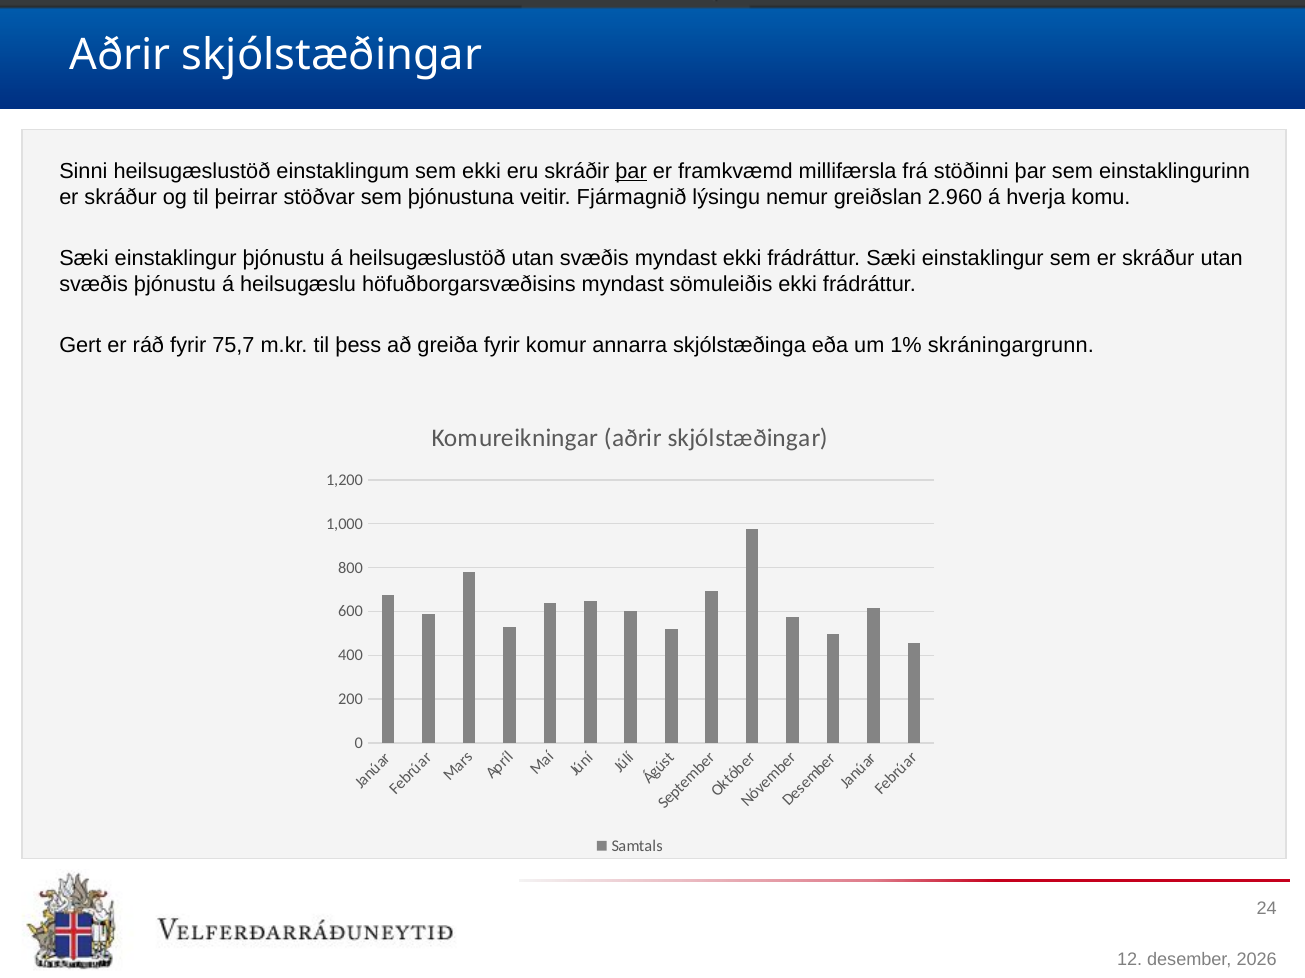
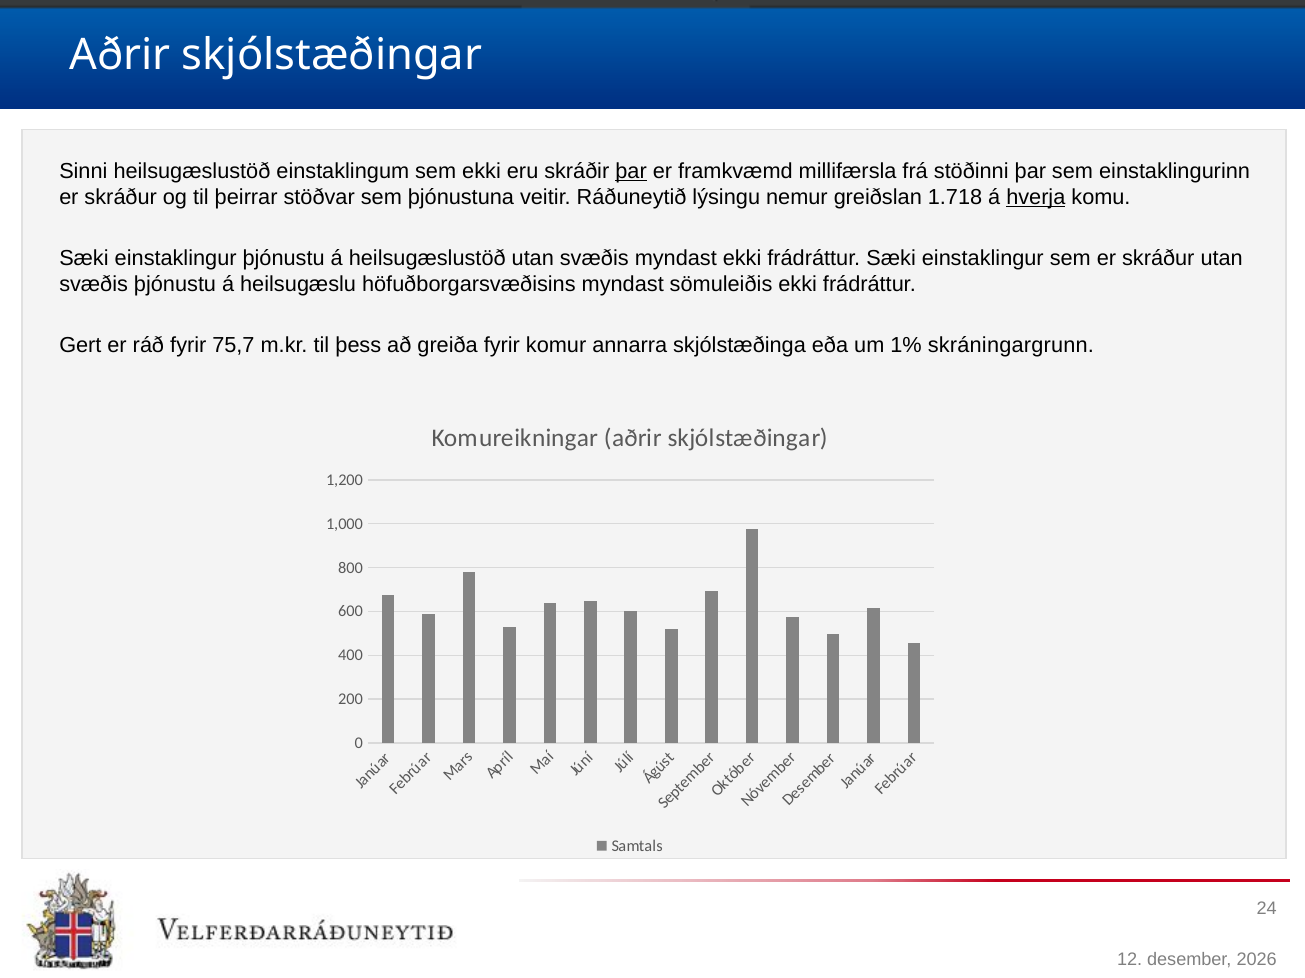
Fjármagnið: Fjármagnið -> Ráðuneytið
2.960: 2.960 -> 1.718
hverja underline: none -> present
